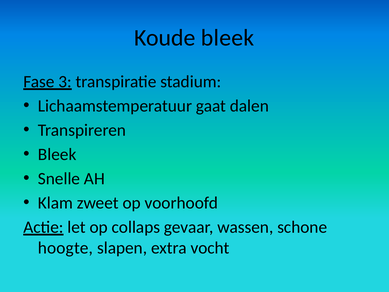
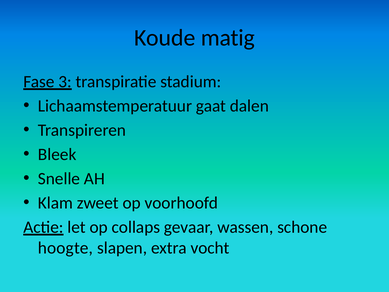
Koude bleek: bleek -> matig
